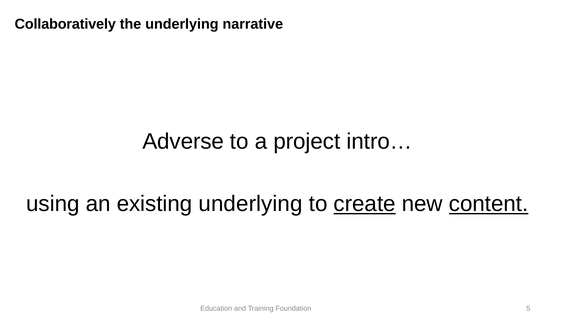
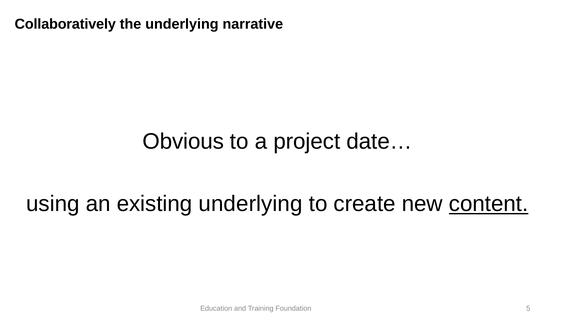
Adverse: Adverse -> Obvious
intro…: intro… -> date…
create underline: present -> none
